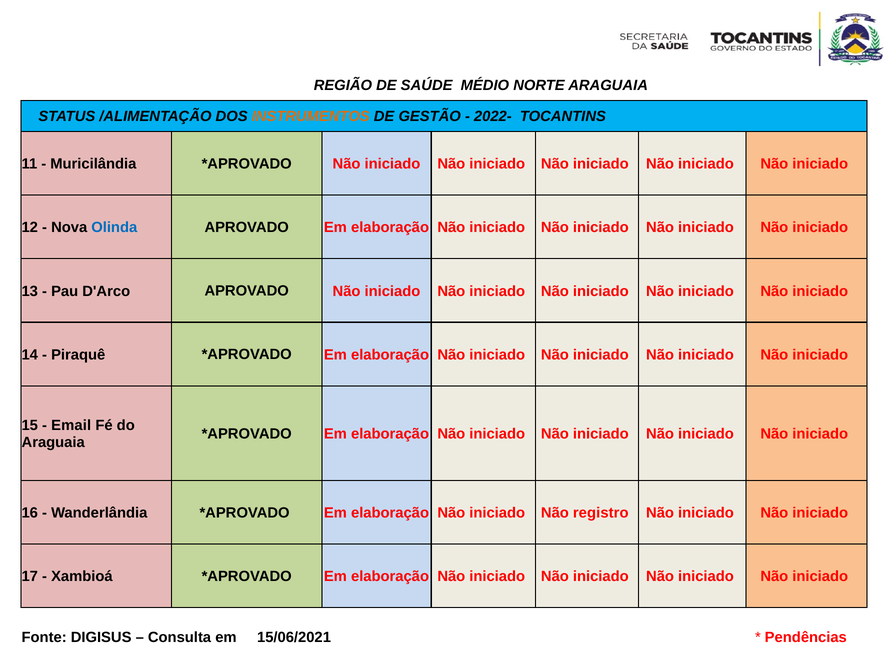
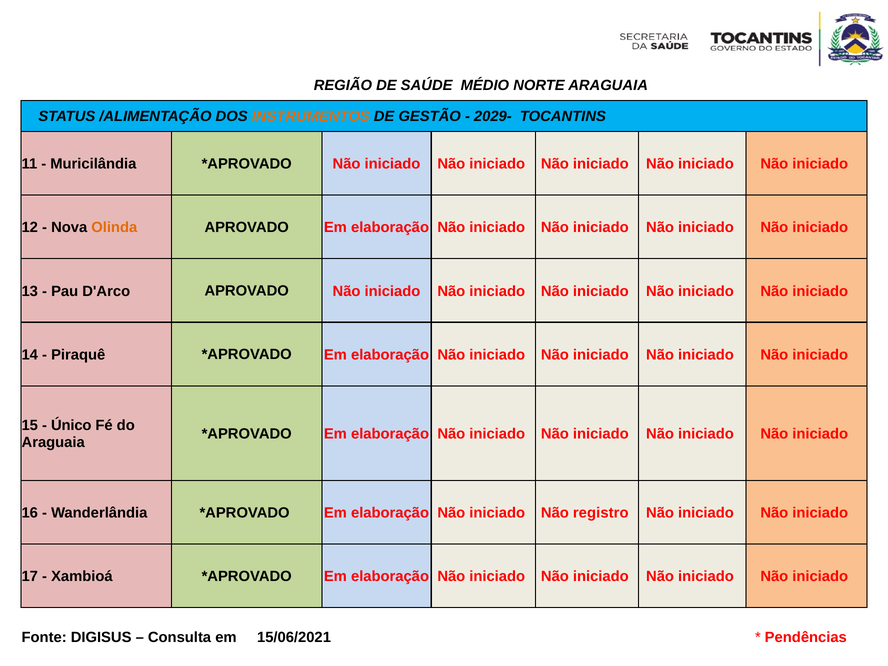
2022-: 2022- -> 2029-
Olinda colour: blue -> orange
Email: Email -> Único
